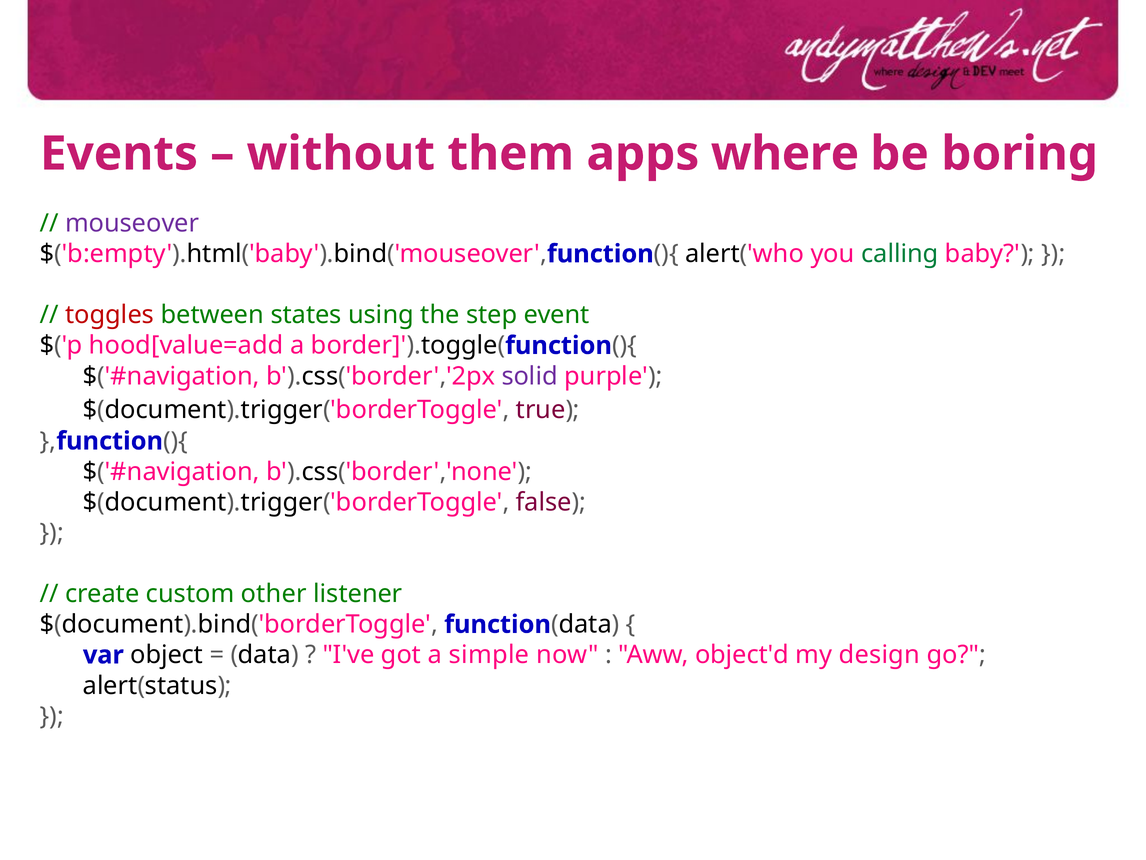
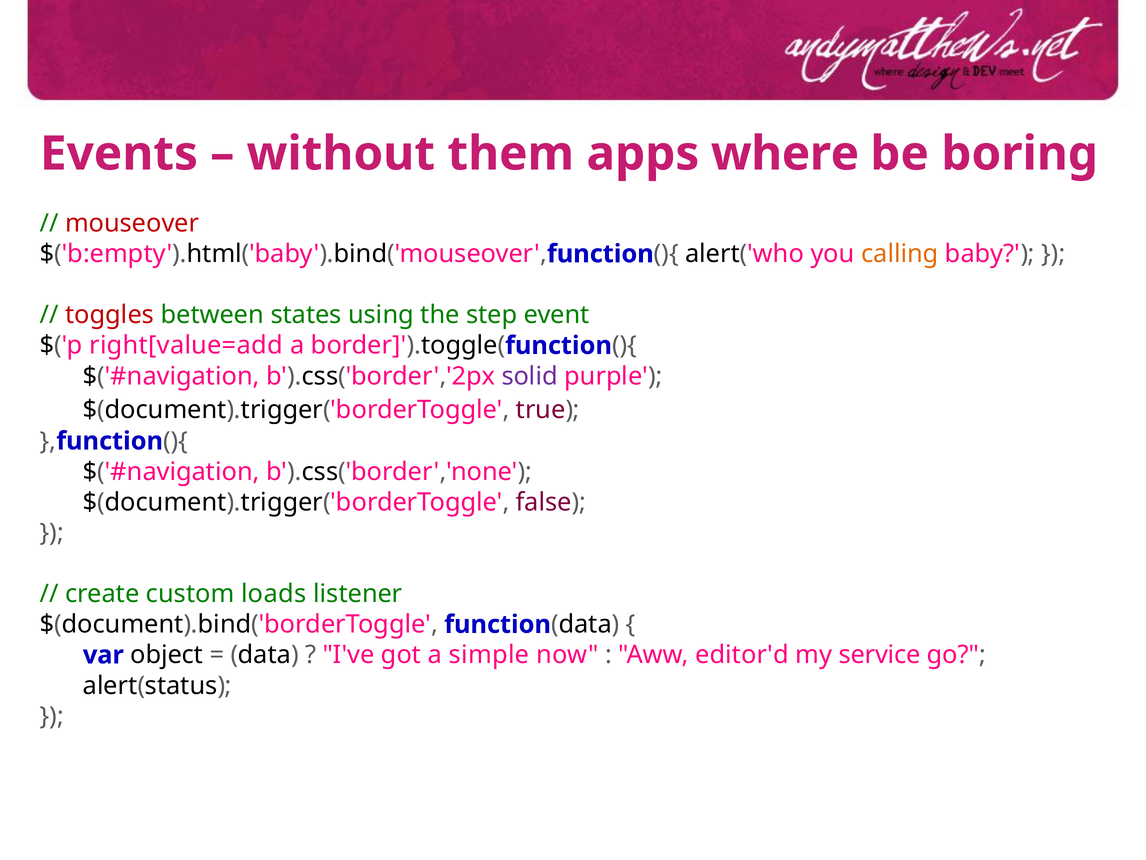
mouseover colour: purple -> red
calling colour: green -> orange
hood[value=add: hood[value=add -> right[value=add
other: other -> loads
object'd: object'd -> editor'd
design: design -> service
